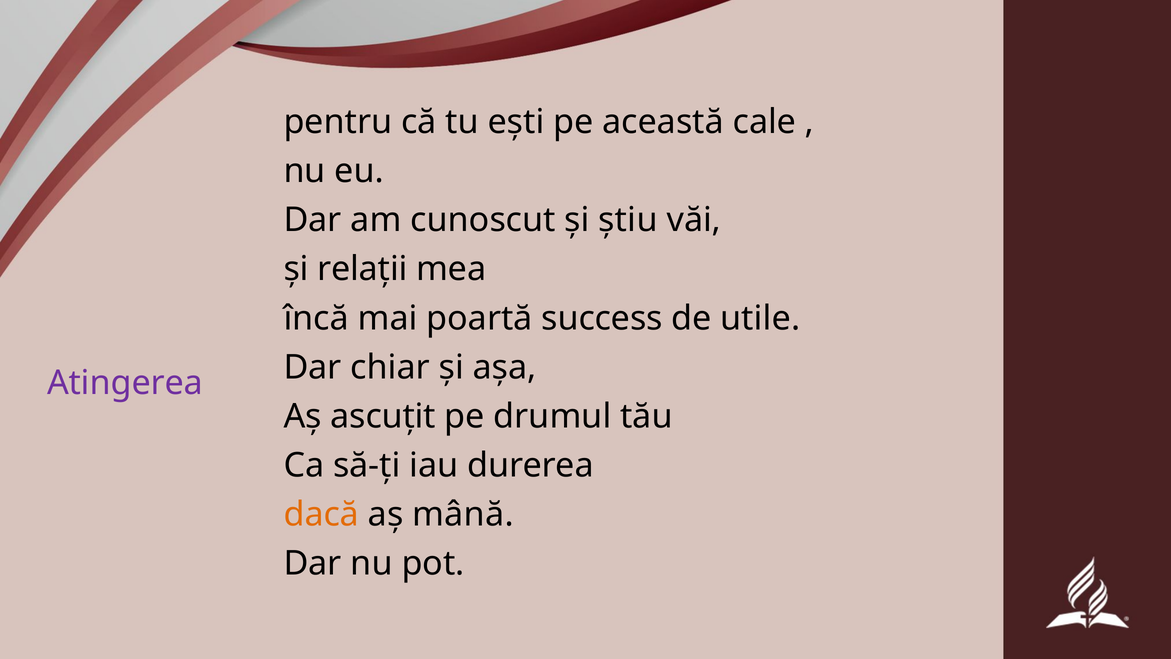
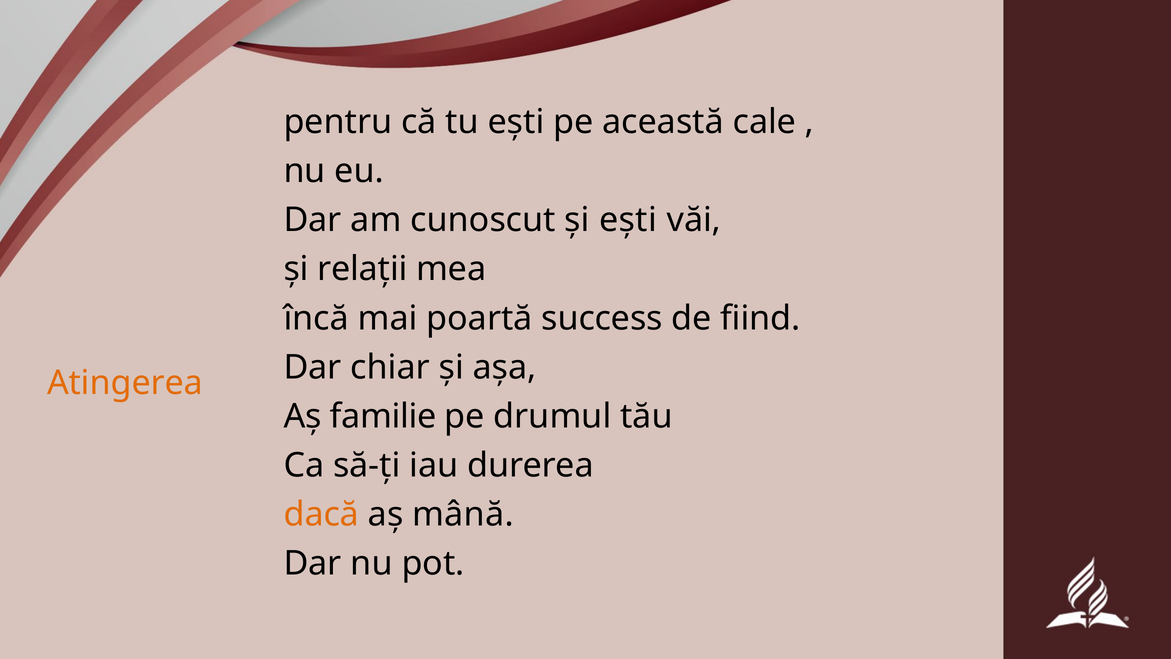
și știu: știu -> ești
utile: utile -> fiind
Atingerea colour: purple -> orange
ascuțit: ascuțit -> familie
